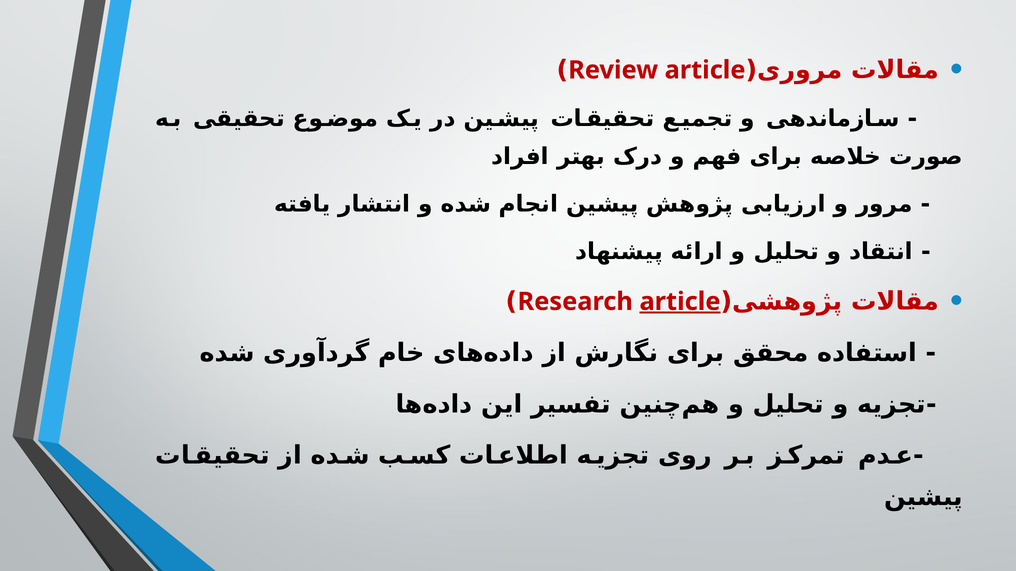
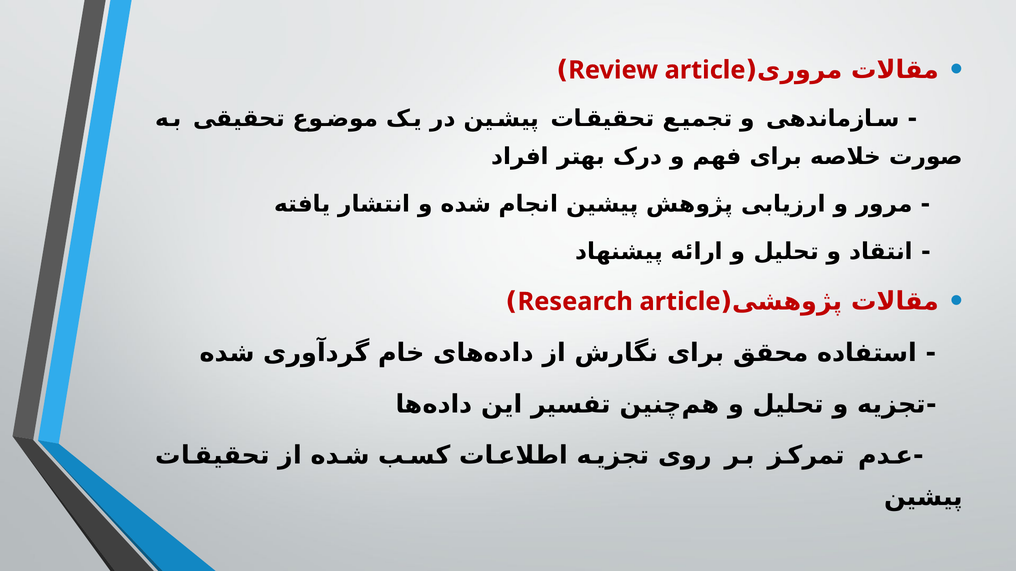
article at (680, 302) underline: present -> none
